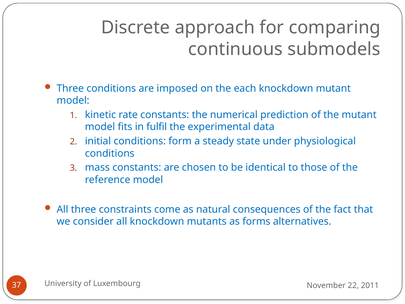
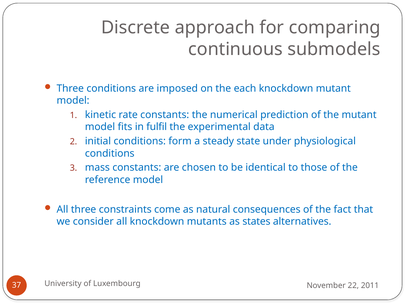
forms: forms -> states
